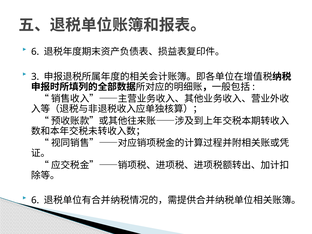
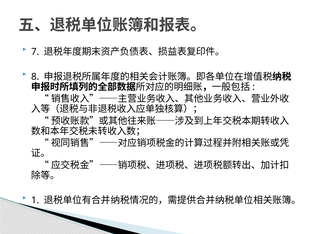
6 at (35, 52): 6 -> 7
3: 3 -> 8
6 at (35, 200): 6 -> 1
